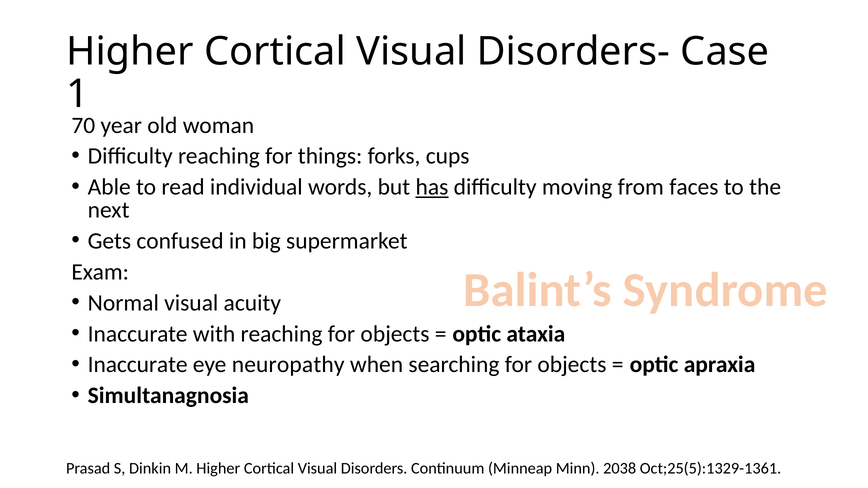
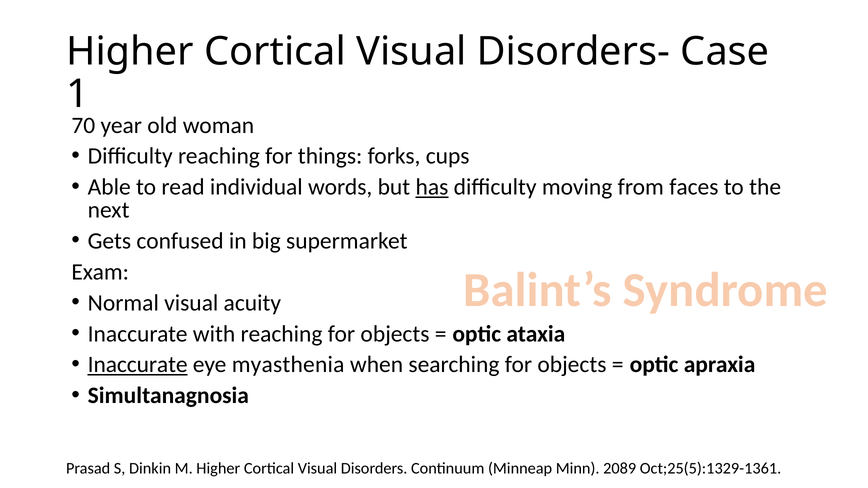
Inaccurate at (138, 365) underline: none -> present
neuropathy: neuropathy -> myasthenia
2038: 2038 -> 2089
